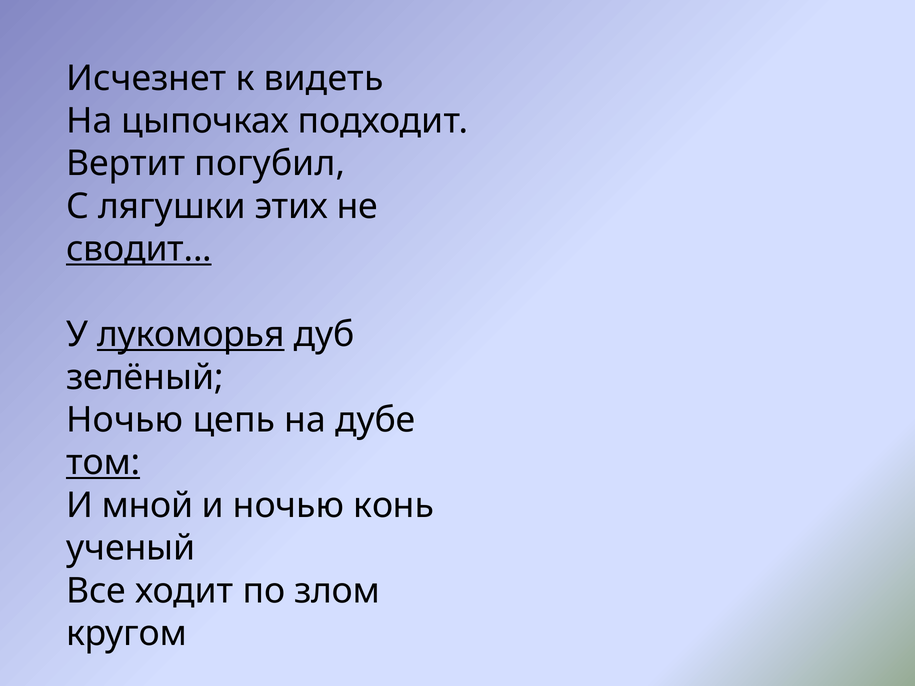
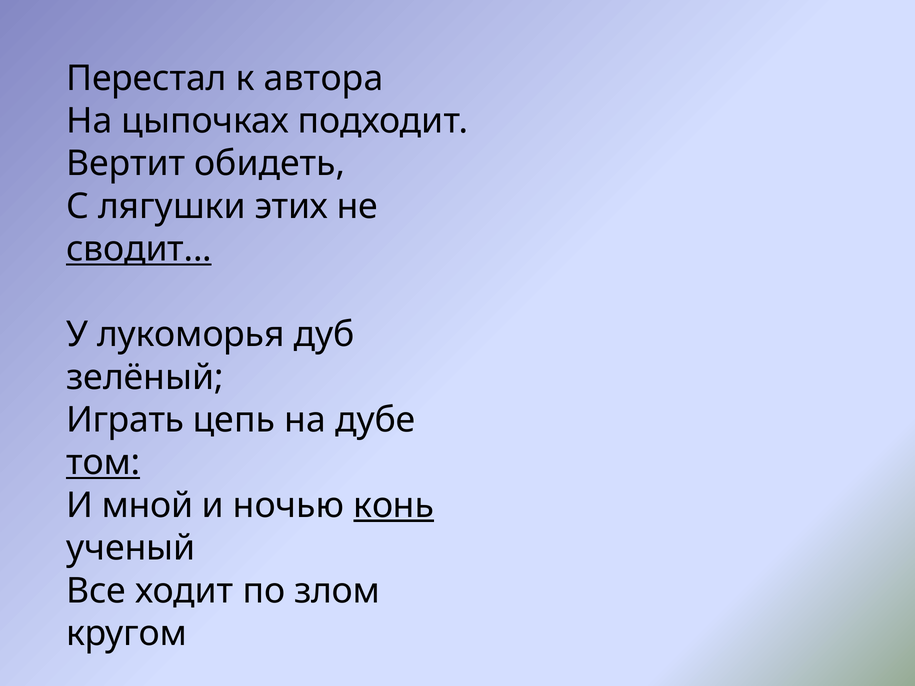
Исчезнет: Исчезнет -> Перестал
видеть: видеть -> автора
погубил: погубил -> обидеть
лукоморья underline: present -> none
Ночью at (125, 420): Ночью -> Играть
конь underline: none -> present
